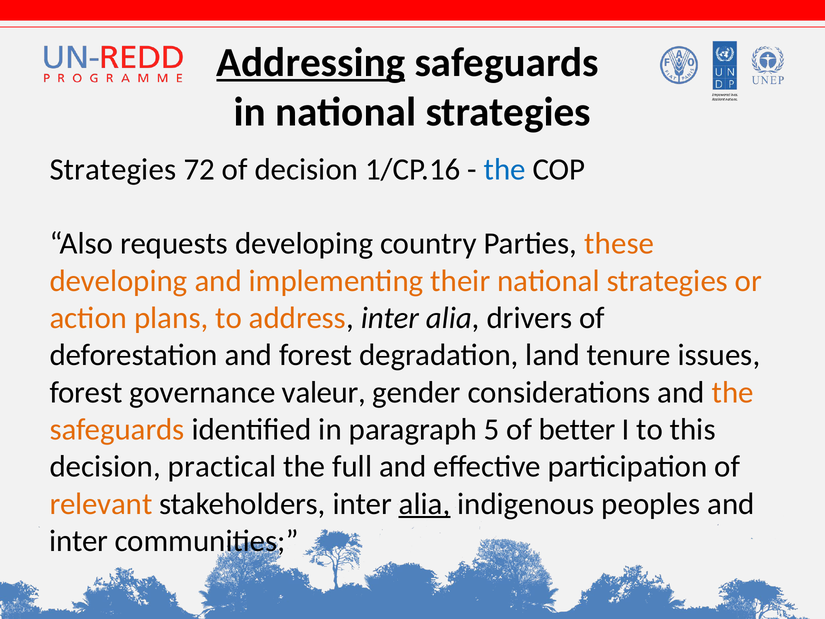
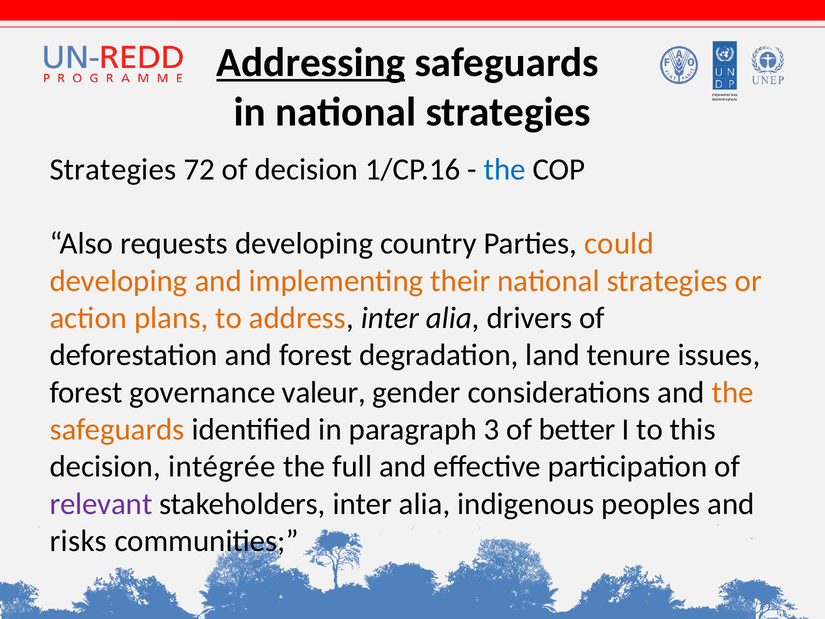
these: these -> could
5: 5 -> 3
practical: practical -> intégrée
relevant colour: orange -> purple
alia at (425, 504) underline: present -> none
inter at (79, 541): inter -> risks
